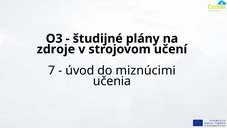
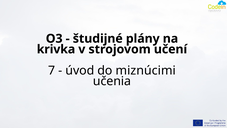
zdroje: zdroje -> krivka
